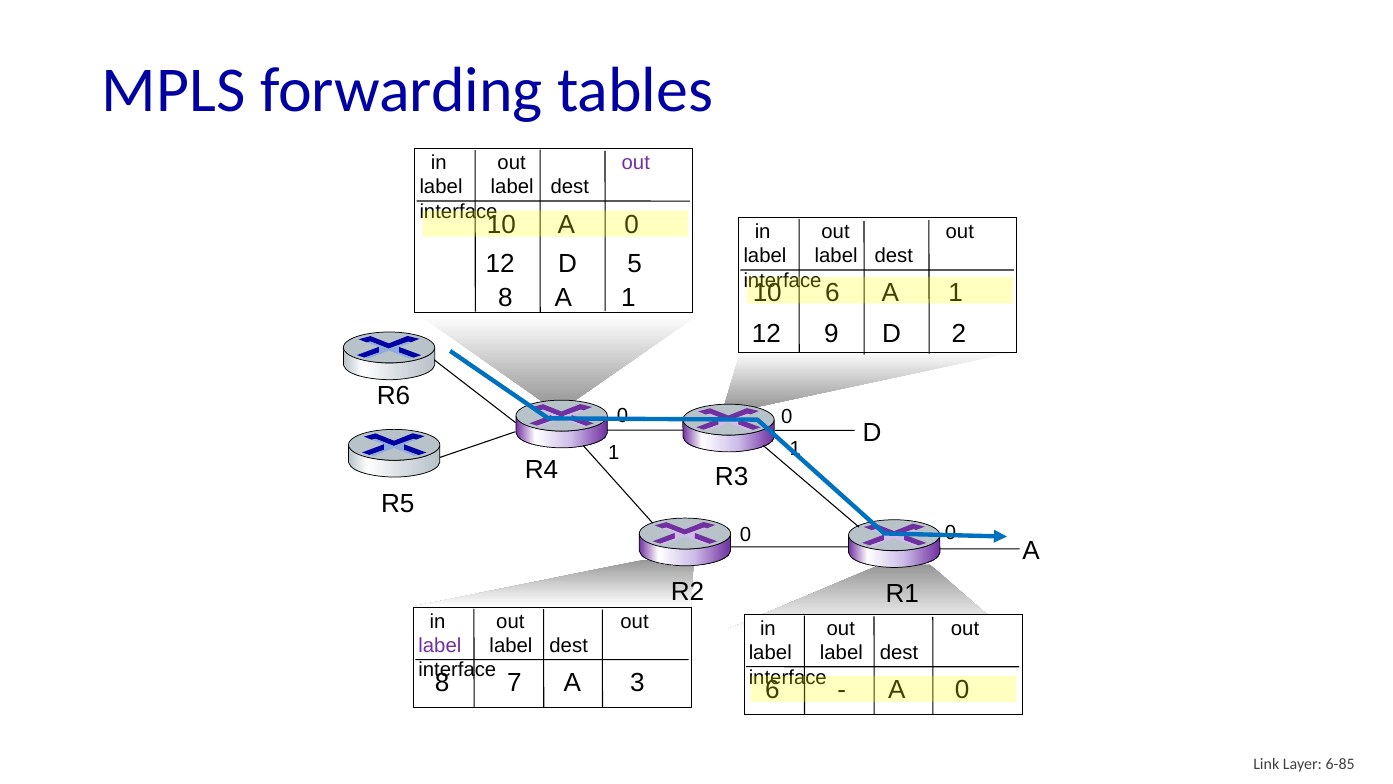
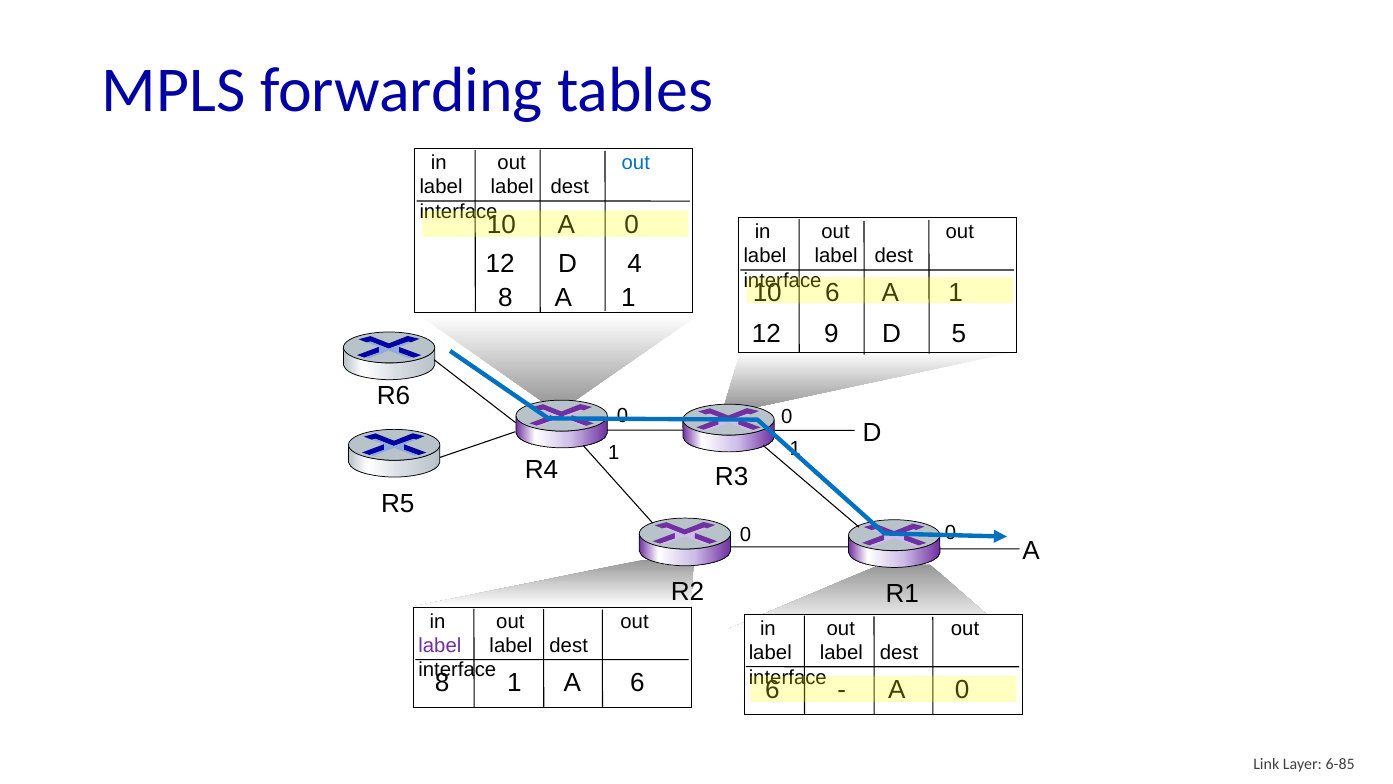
out at (636, 163) colour: purple -> blue
5: 5 -> 4
2: 2 -> 5
7 at (514, 683): 7 -> 1
A 3: 3 -> 6
